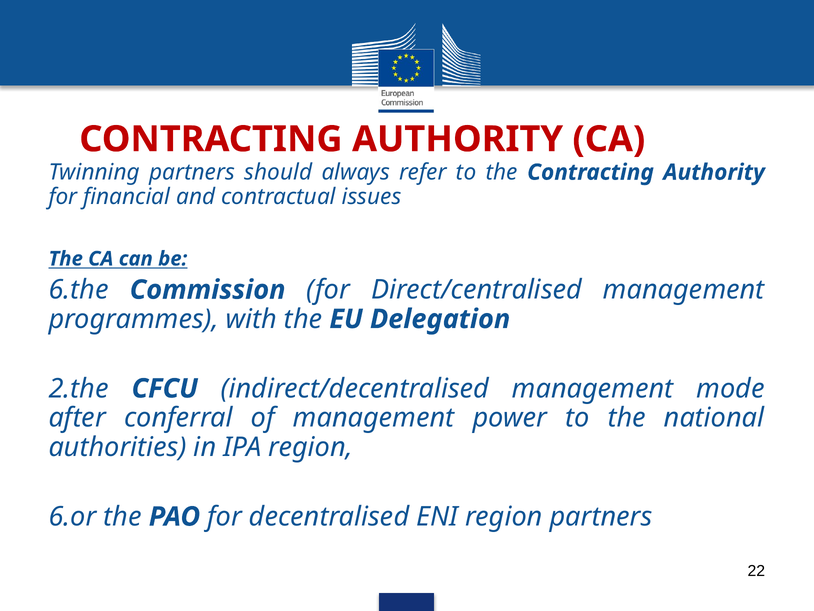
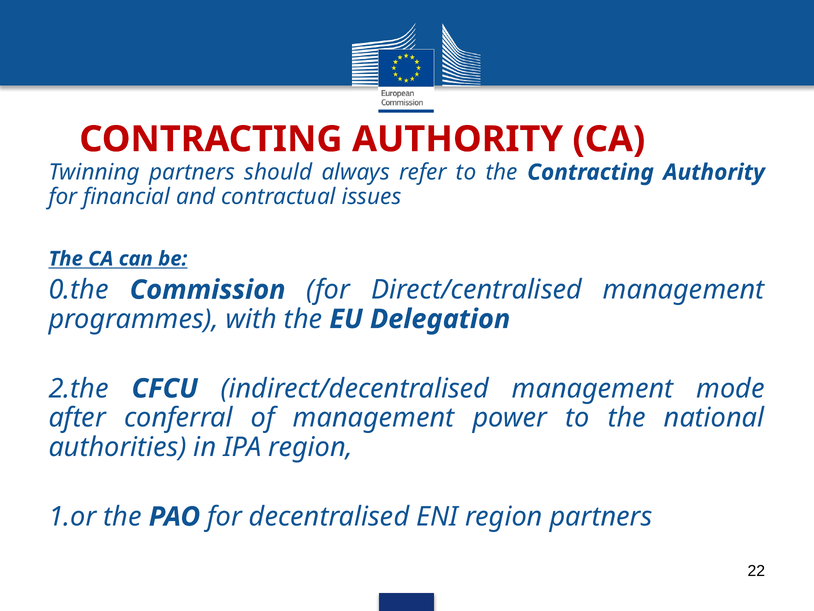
6.the: 6.the -> 0.the
6.or: 6.or -> 1.or
